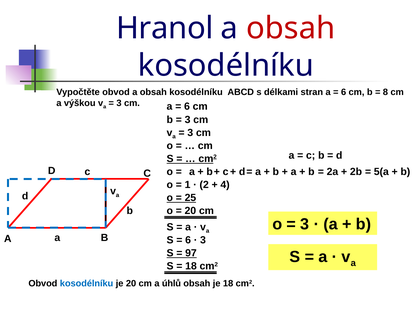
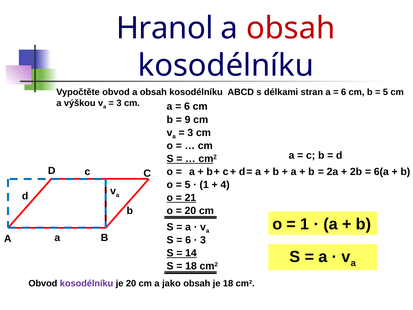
8 at (385, 92): 8 -> 5
3 at (188, 120): 3 -> 9
5(a: 5(a -> 6(a
1 at (188, 185): 1 -> 5
2 at (204, 185): 2 -> 1
25: 25 -> 21
3 at (305, 224): 3 -> 1
97: 97 -> 14
kosodélníku at (87, 283) colour: blue -> purple
úhlů: úhlů -> jako
